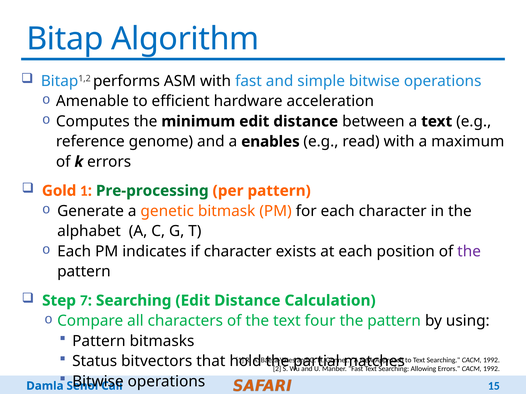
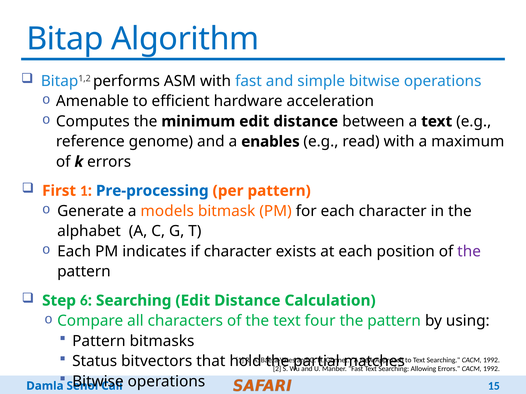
Gold: Gold -> First
Pre-processing colour: green -> blue
genetic: genetic -> models
7: 7 -> 6
